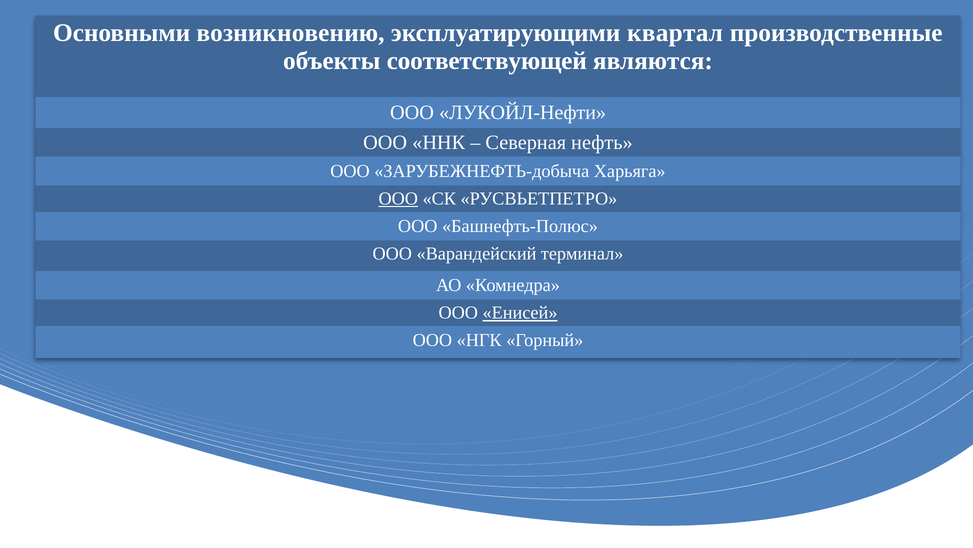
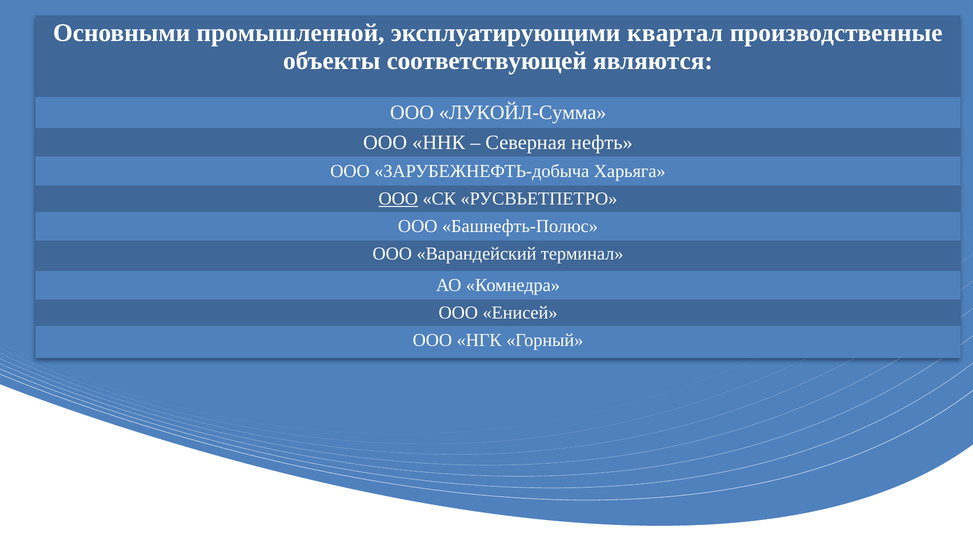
возникновению: возникновению -> промышленной
ЛУКОЙЛ-Нефти: ЛУКОЙЛ-Нефти -> ЛУКОЙЛ-Сумма
Енисей underline: present -> none
